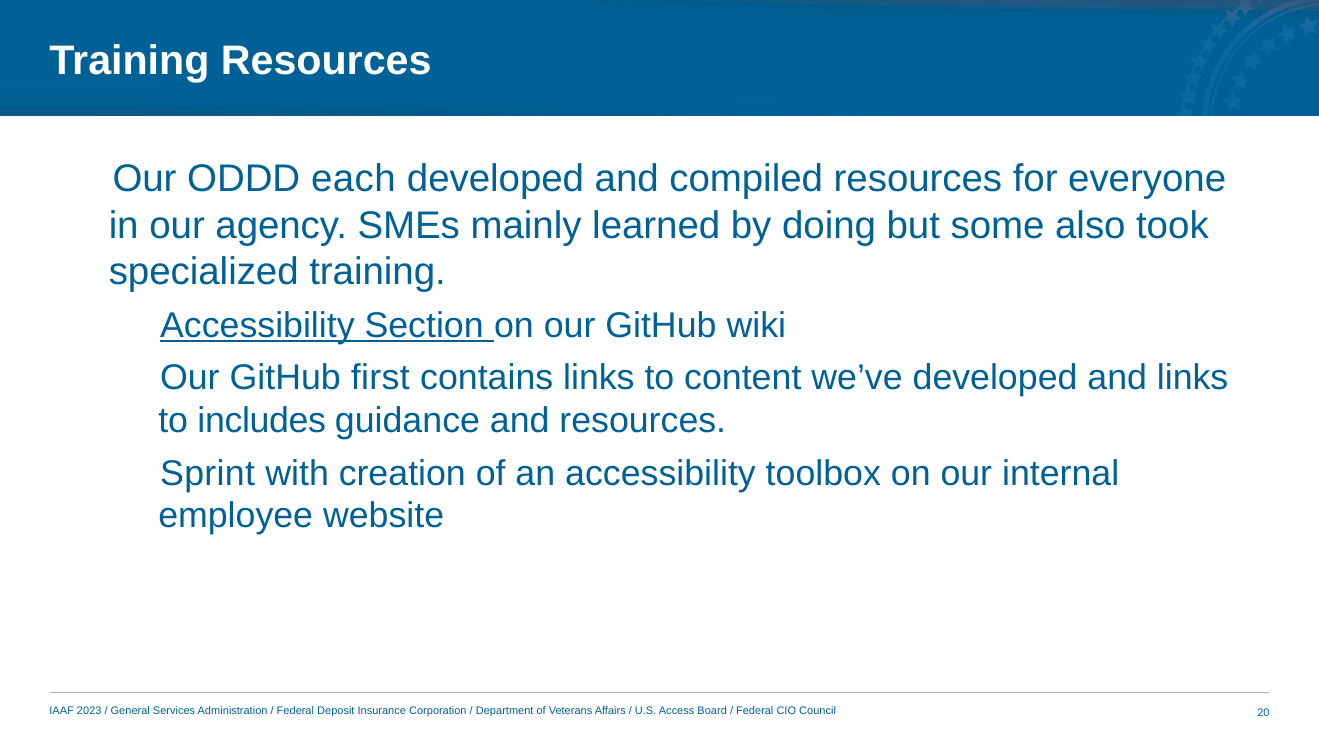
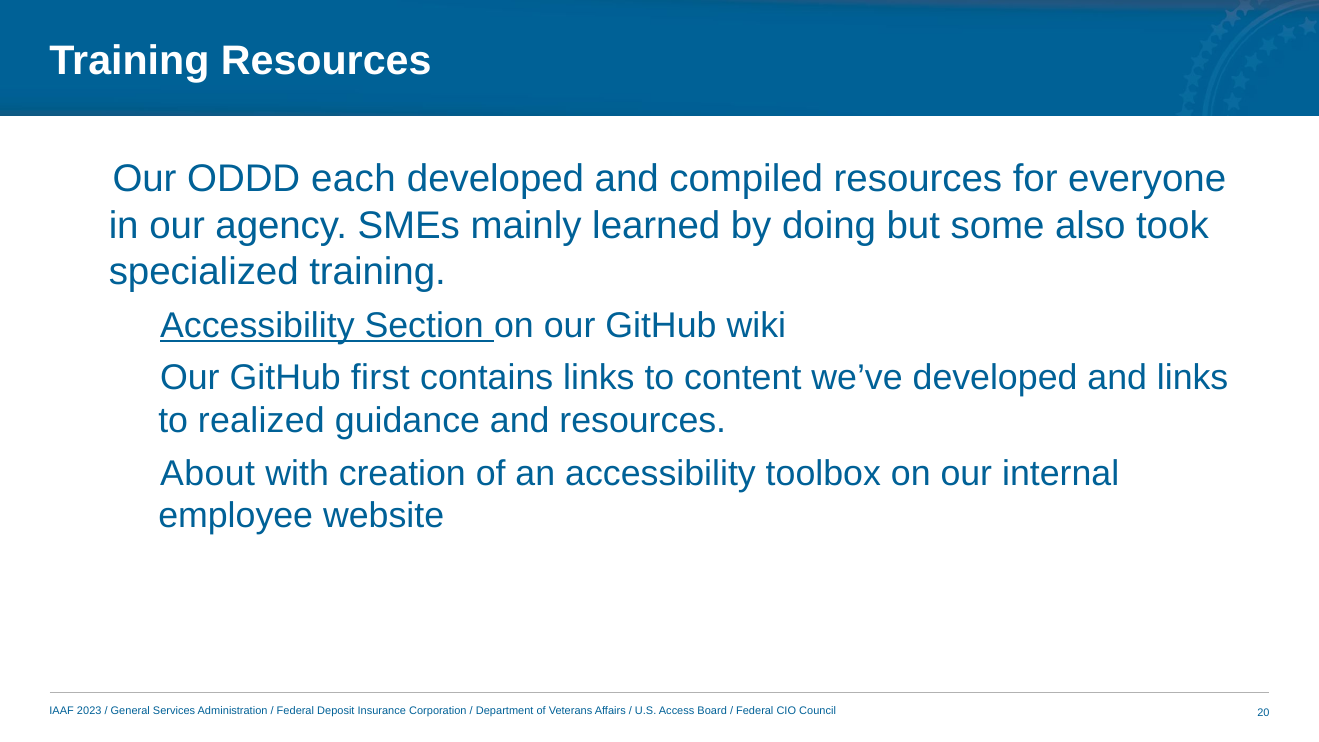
includes: includes -> realized
Sprint: Sprint -> About
